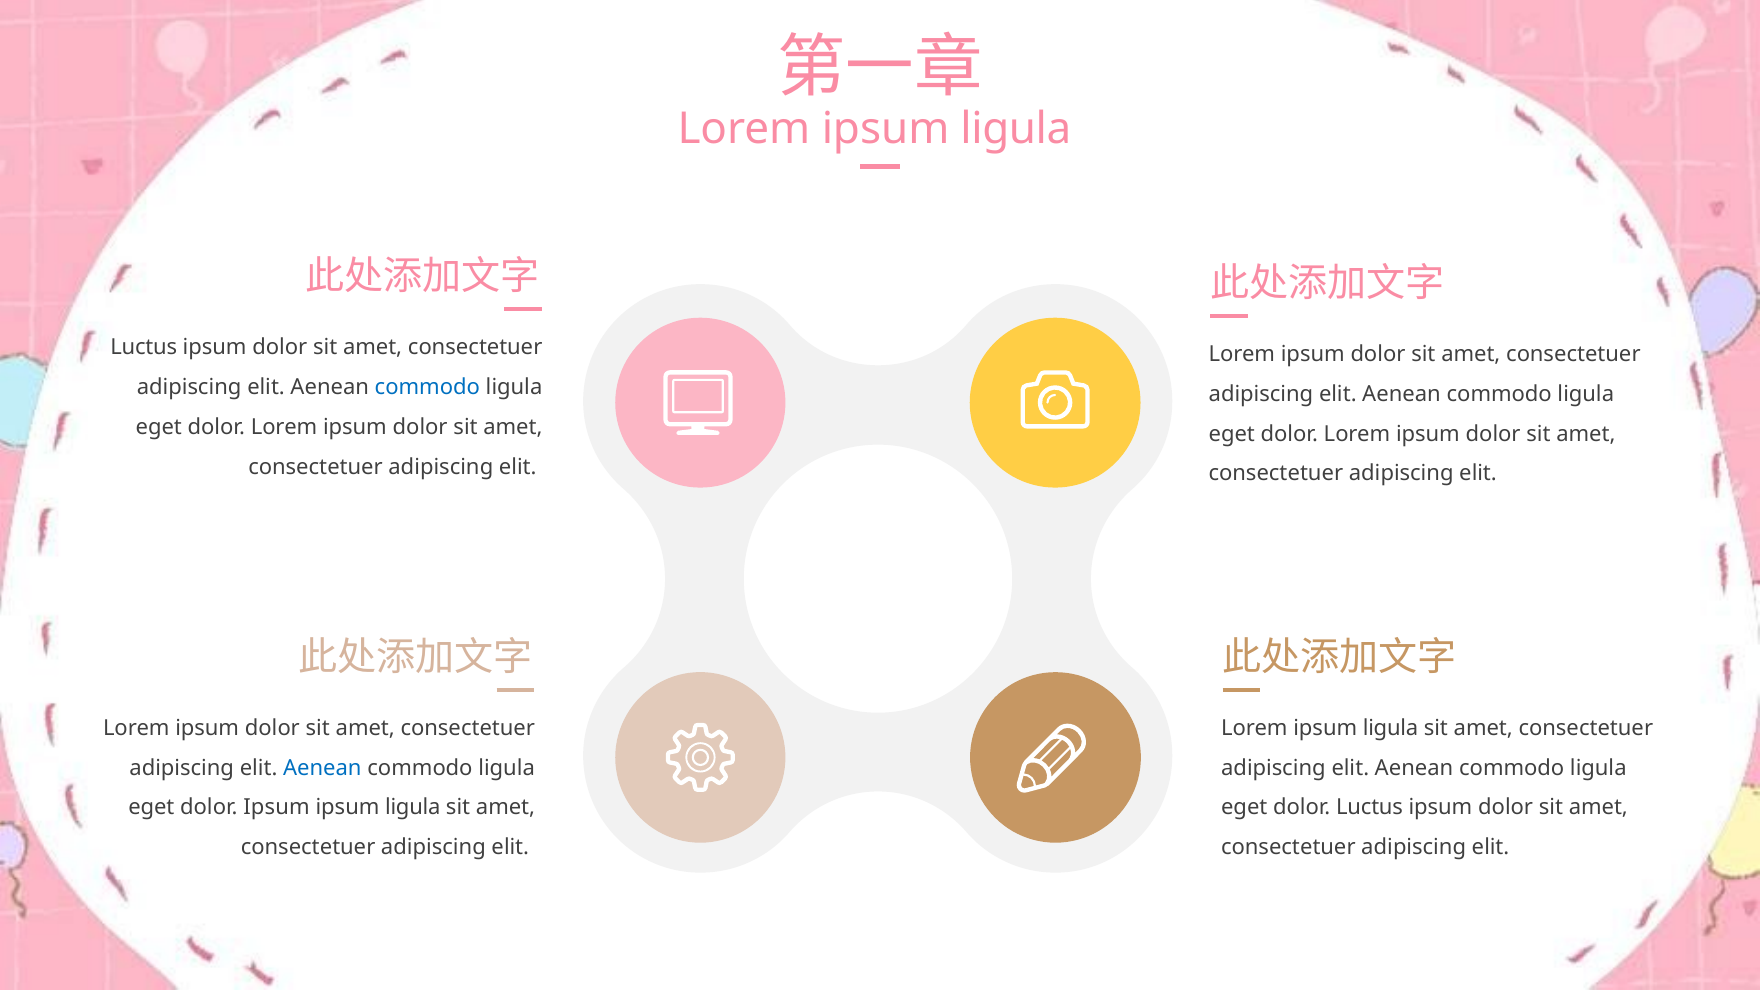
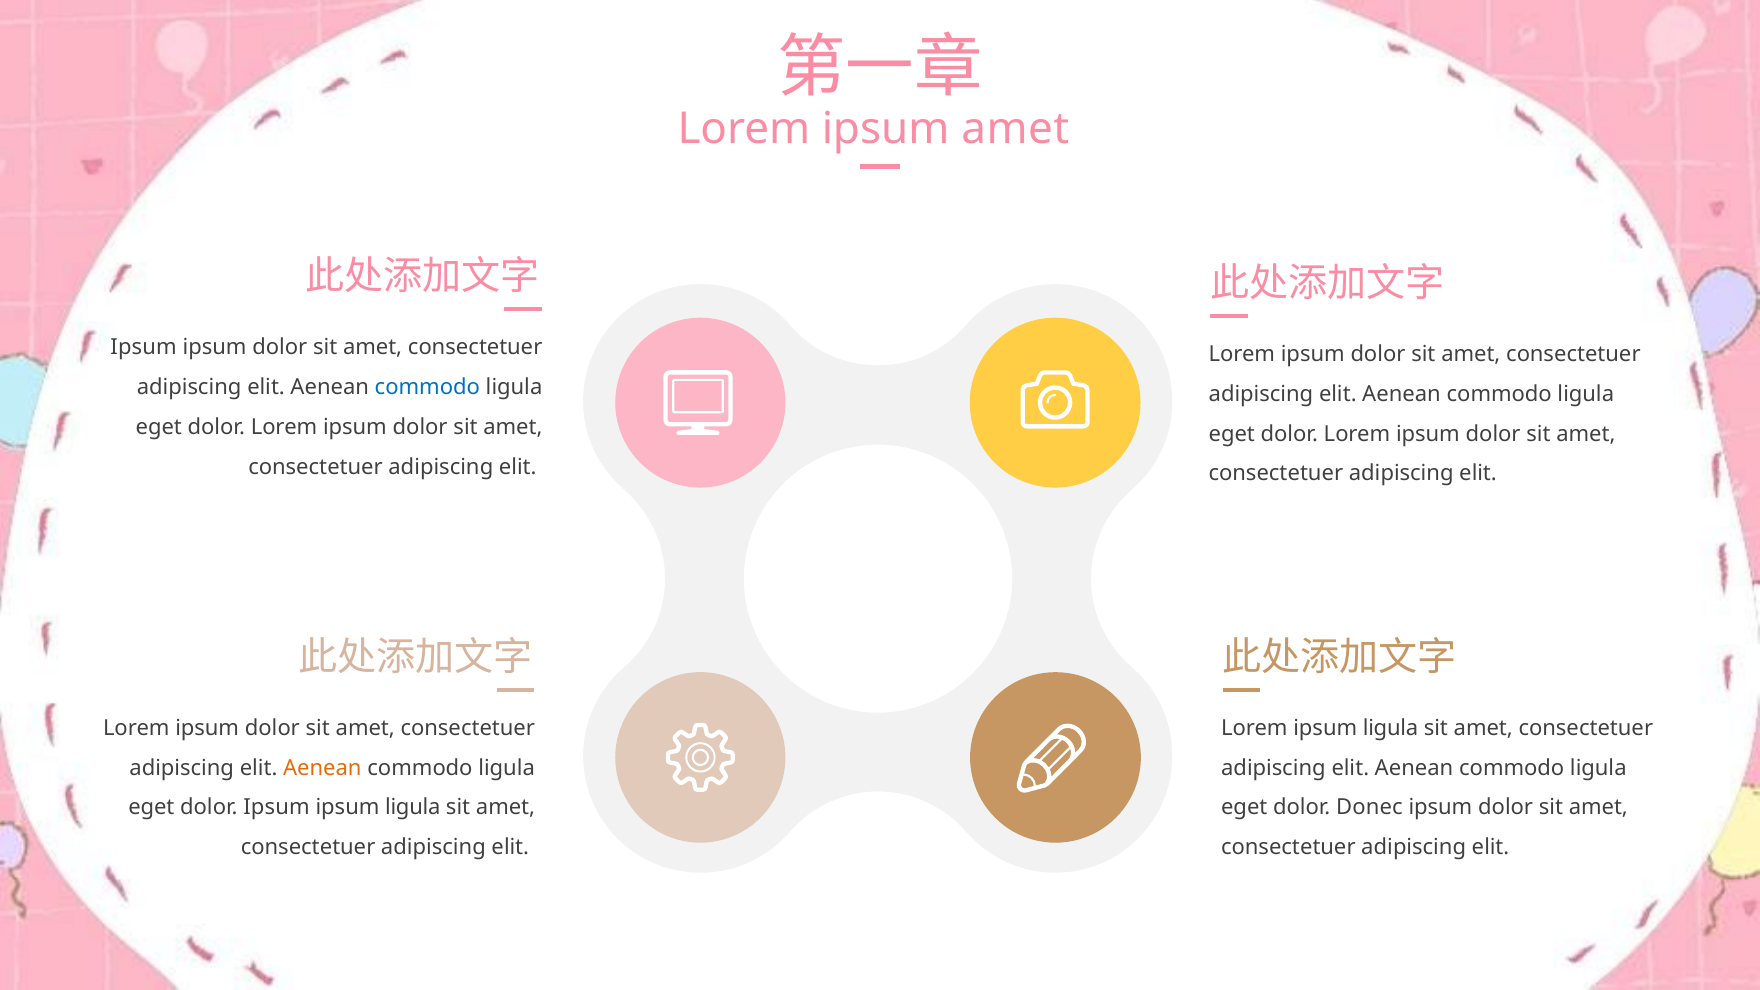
ligula at (1016, 129): ligula -> amet
Luctus at (144, 348): Luctus -> Ipsum
Aenean at (322, 768) colour: blue -> orange
dolor Luctus: Luctus -> Donec
